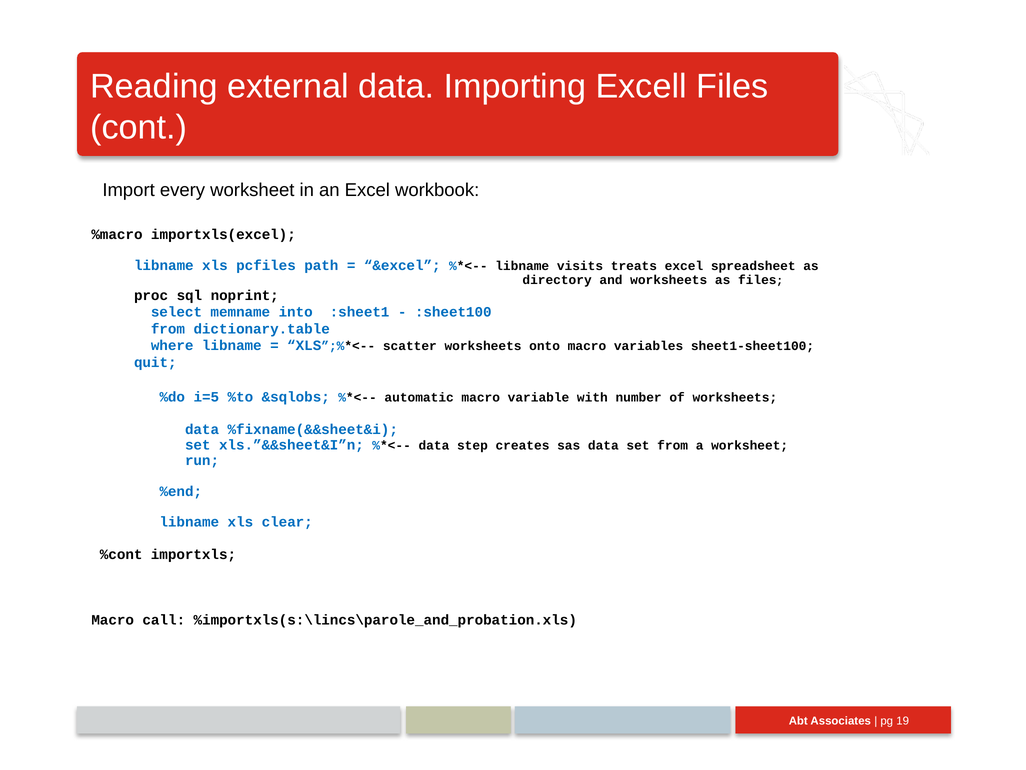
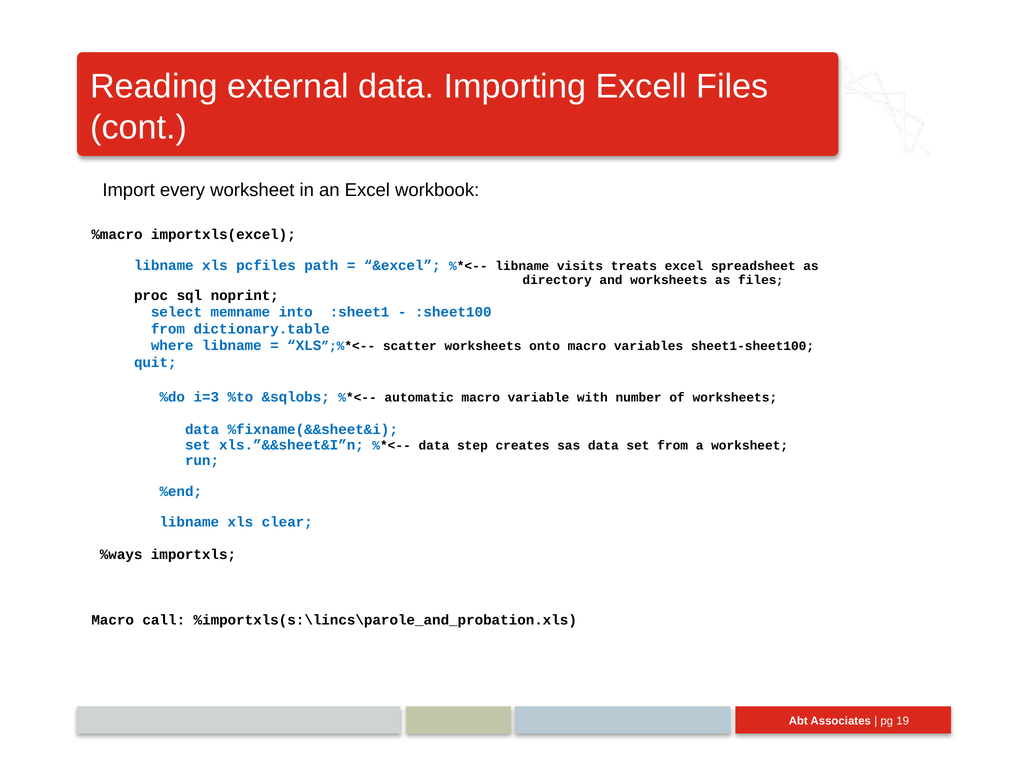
i=5: i=5 -> i=3
%cont: %cont -> %ways
